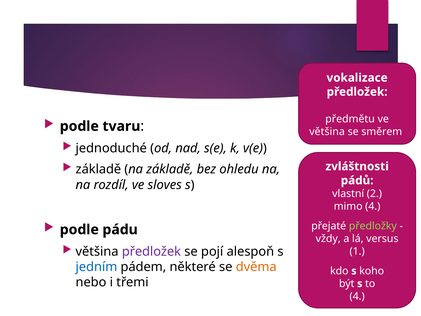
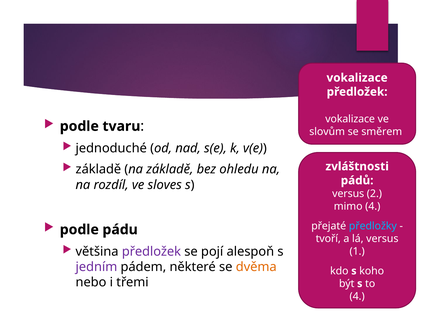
předmětu at (350, 119): předmětu -> vokalizace
většina at (327, 132): většina -> slovům
vlastní at (348, 194): vlastní -> versus
předložky colour: light green -> light blue
vždy: vždy -> tvoří
jedním colour: blue -> purple
